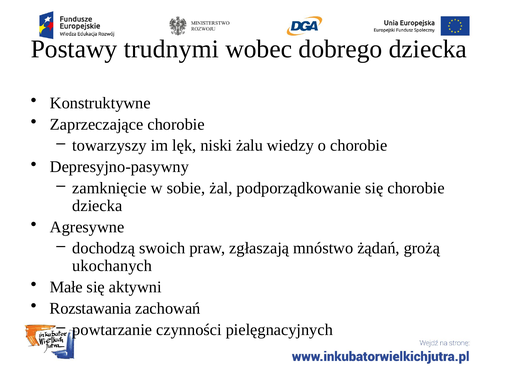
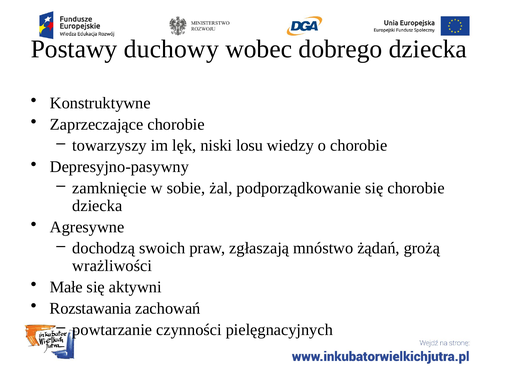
trudnymi: trudnymi -> duchowy
żalu: żalu -> losu
ukochanych: ukochanych -> wrażliwości
